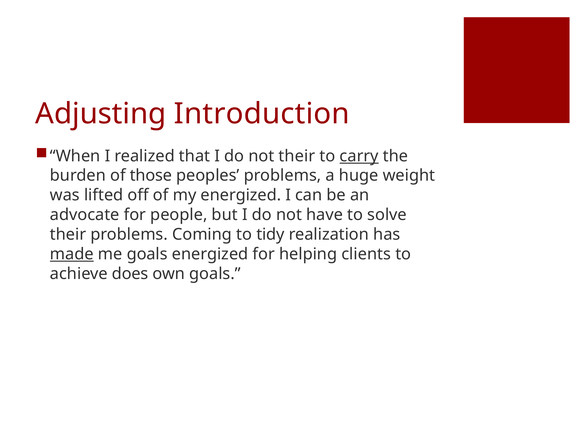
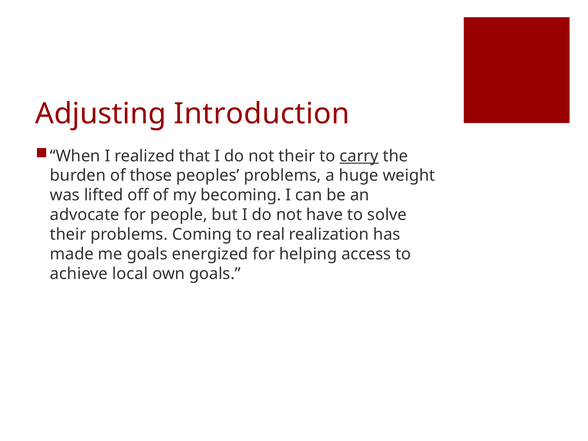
my energized: energized -> becoming
tidy: tidy -> real
made underline: present -> none
clients: clients -> access
does: does -> local
